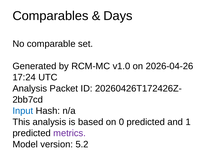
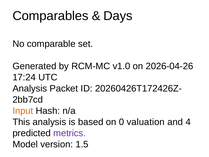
Input colour: blue -> orange
0 predicted: predicted -> valuation
1: 1 -> 4
5.2: 5.2 -> 1.5
